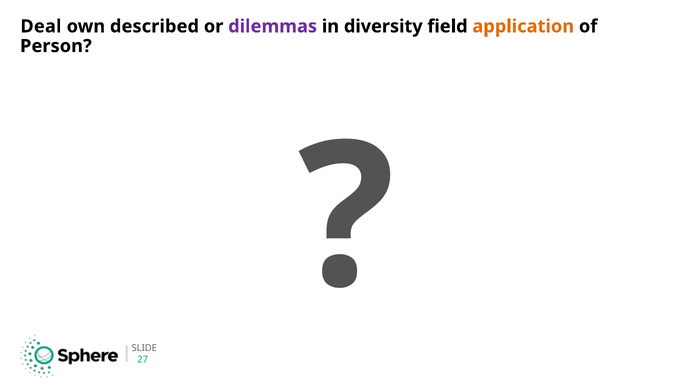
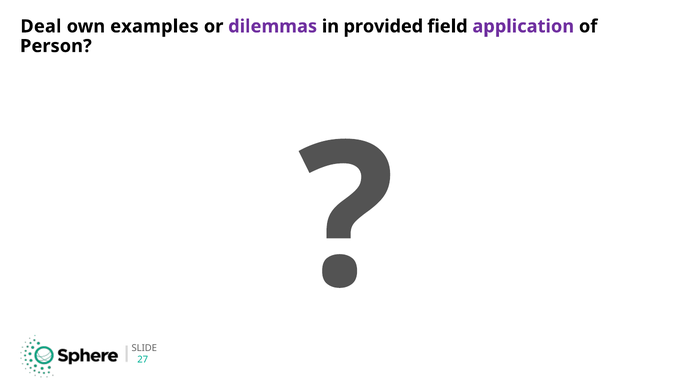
described: described -> examples
diversity: diversity -> provided
application colour: orange -> purple
